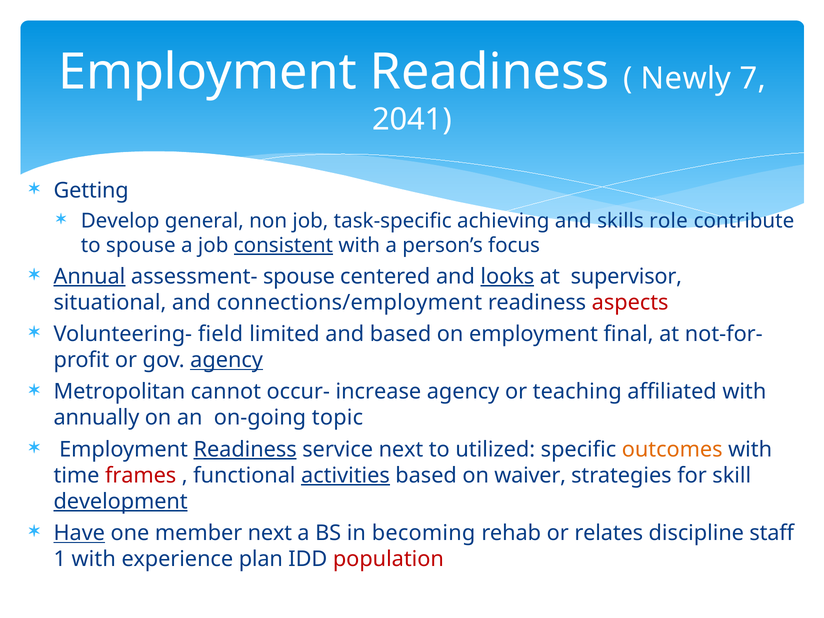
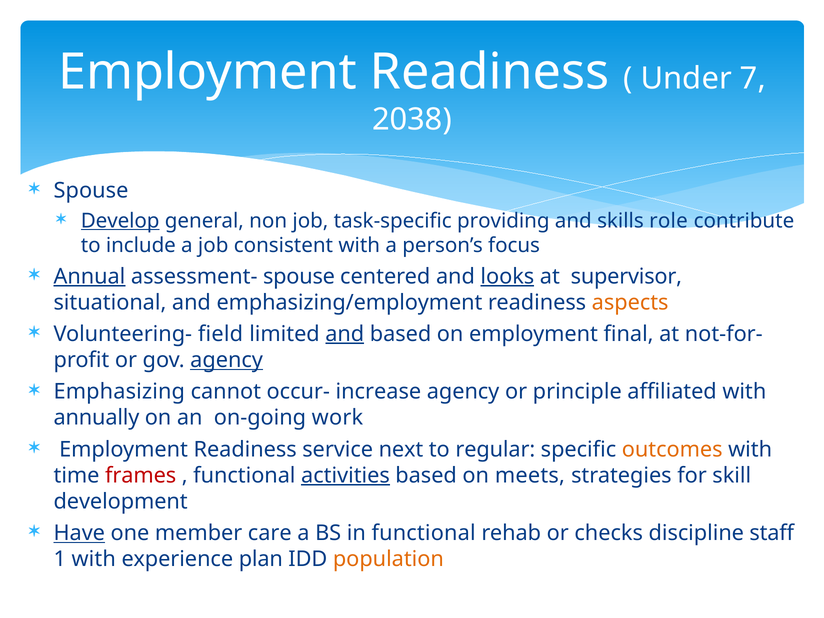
Newly: Newly -> Under
2041: 2041 -> 2038
Getting at (91, 190): Getting -> Spouse
Develop underline: none -> present
achieving: achieving -> providing
to spouse: spouse -> include
consistent underline: present -> none
connections/employment: connections/employment -> emphasizing/employment
aspects colour: red -> orange
and at (345, 334) underline: none -> present
Metropolitan: Metropolitan -> Emphasizing
teaching: teaching -> principle
topic: topic -> work
Readiness at (245, 449) underline: present -> none
utilized: utilized -> regular
waiver: waiver -> meets
development underline: present -> none
member next: next -> care
in becoming: becoming -> functional
relates: relates -> checks
population colour: red -> orange
